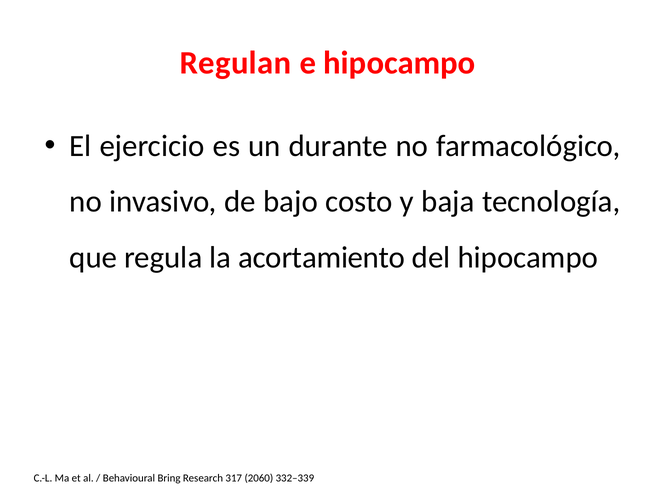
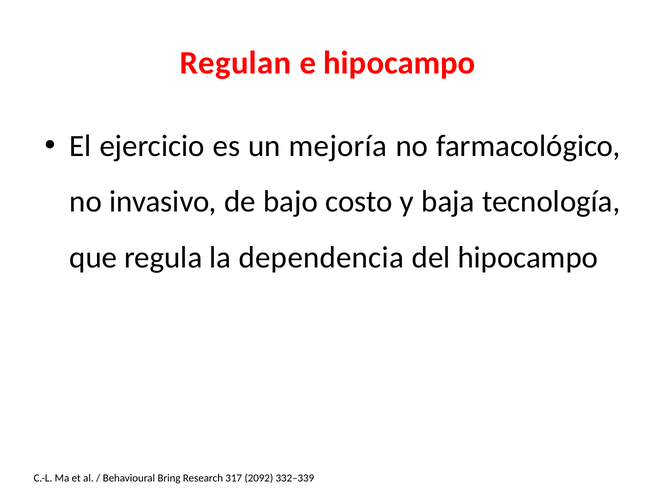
durante: durante -> mejoría
acortamiento: acortamiento -> dependencia
2060: 2060 -> 2092
